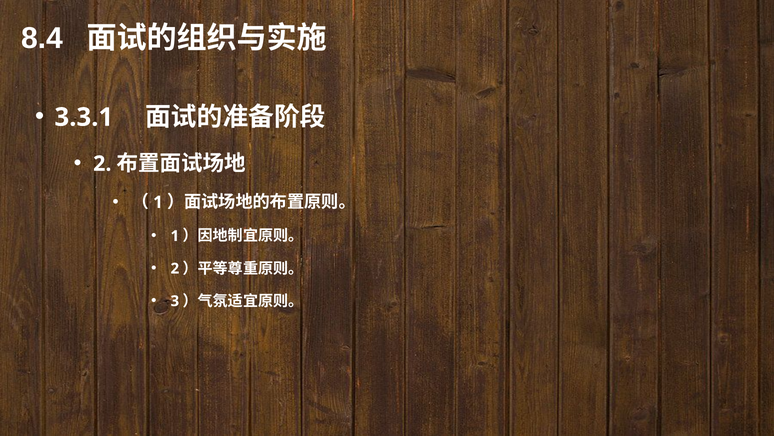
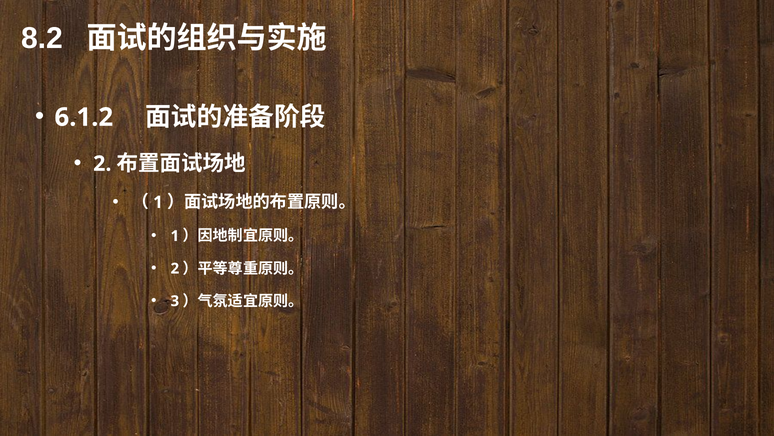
8.4: 8.4 -> 8.2
3.3.1: 3.3.1 -> 6.1.2
